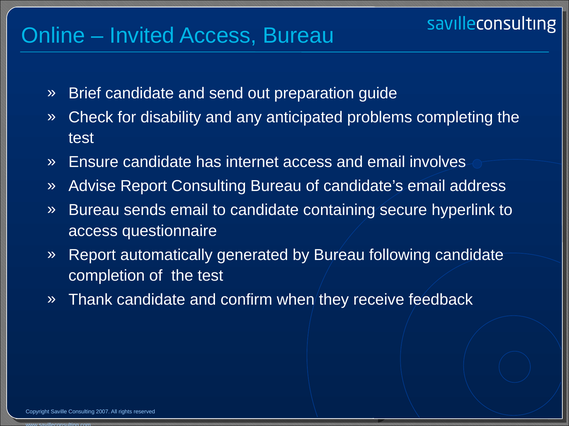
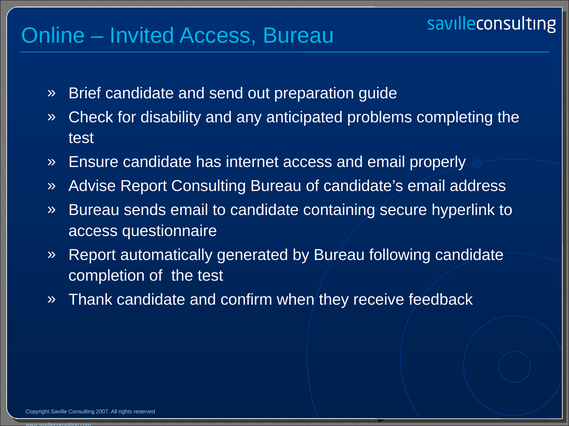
involves: involves -> properly
